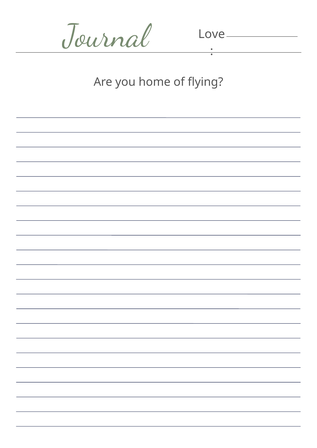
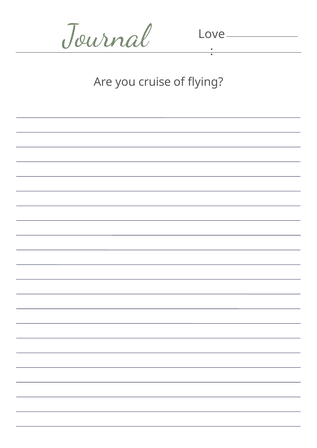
home: home -> cruise
